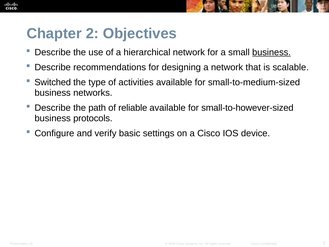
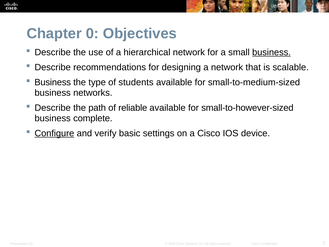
Chapter 2: 2 -> 0
Switched at (53, 82): Switched -> Business
activities: activities -> students
protocols: protocols -> complete
Configure underline: none -> present
